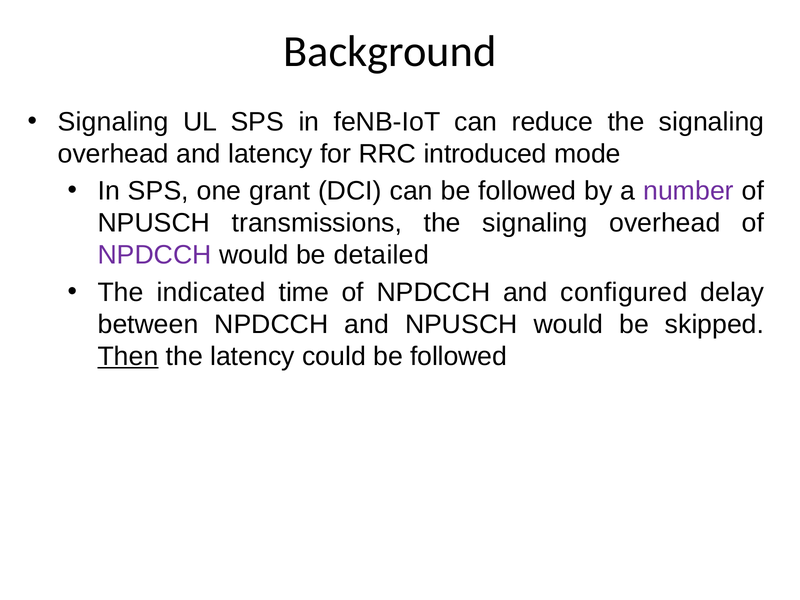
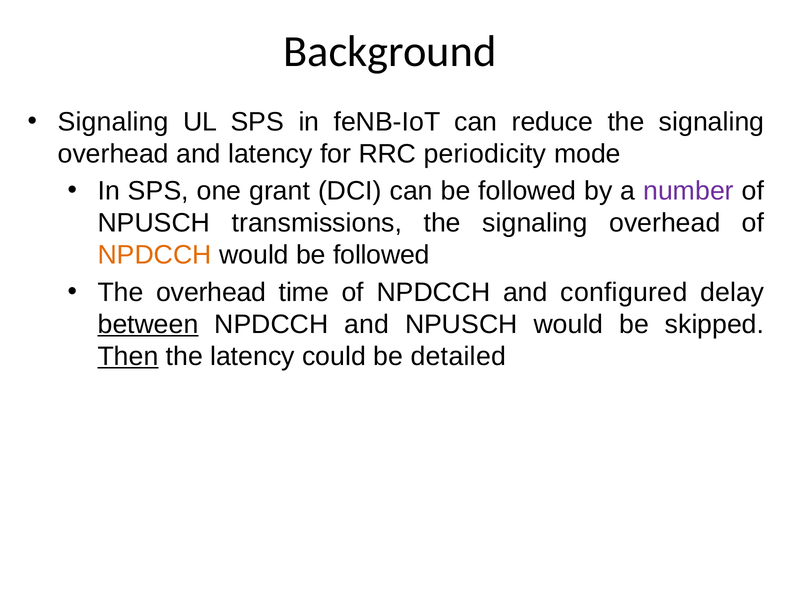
introduced: introduced -> periodicity
NPDCCH at (155, 255) colour: purple -> orange
would be detailed: detailed -> followed
The indicated: indicated -> overhead
between underline: none -> present
could be followed: followed -> detailed
